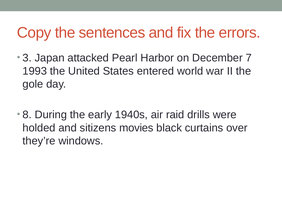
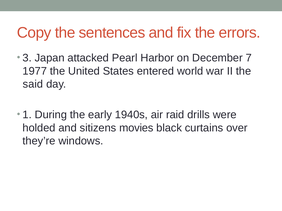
1993: 1993 -> 1977
gole: gole -> said
8: 8 -> 1
